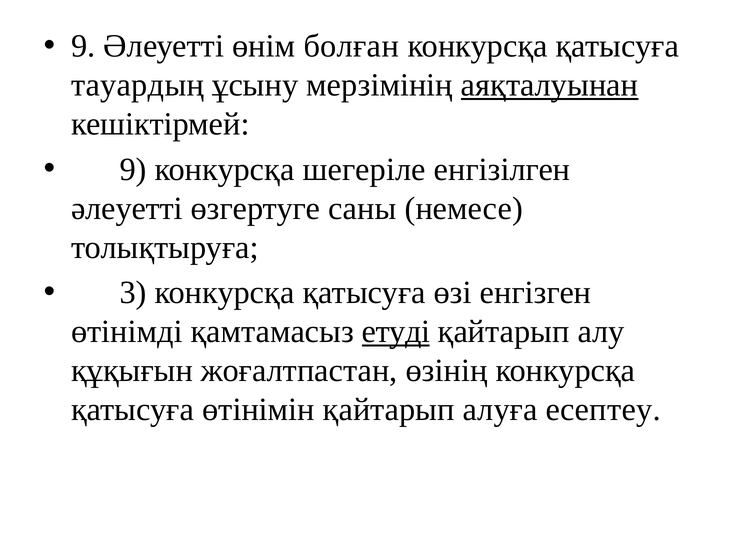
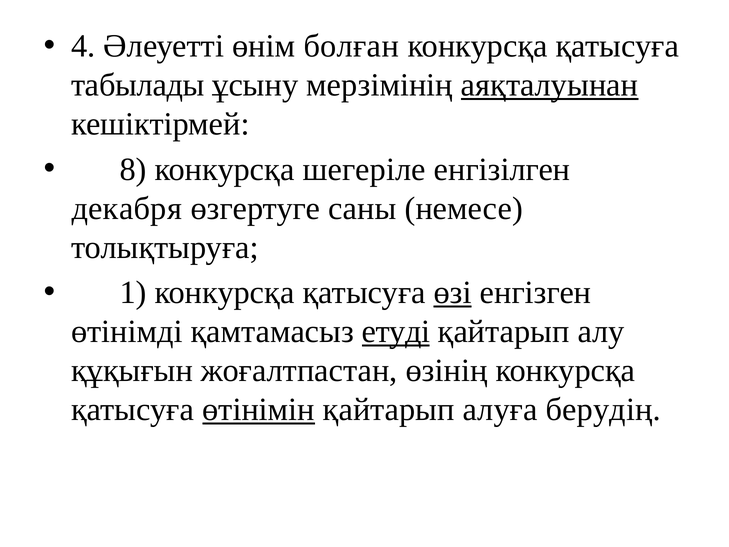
9 at (83, 46): 9 -> 4
тауардың: тауардың -> табылады
9 at (133, 169): 9 -> 8
әлеуетті at (127, 208): әлеуетті -> декабря
3: 3 -> 1
өзі underline: none -> present
өтінімін underline: none -> present
есептеу: есептеу -> берудің
